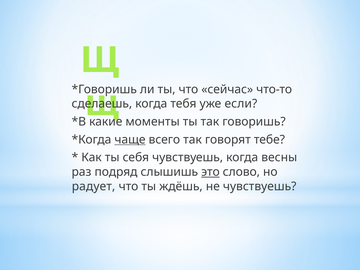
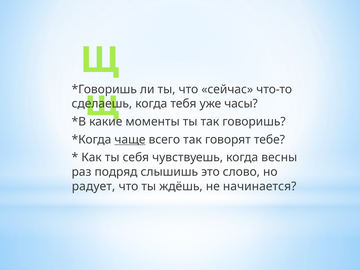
если: если -> часы
это underline: present -> none
не чувствуешь: чувствуешь -> начинается
